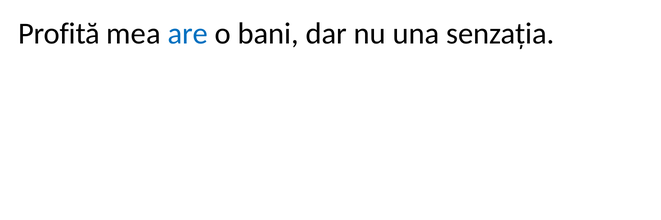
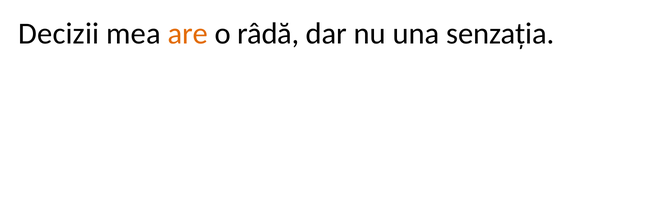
Profită: Profită -> Decizii
are colour: blue -> orange
bani: bani -> râdă
